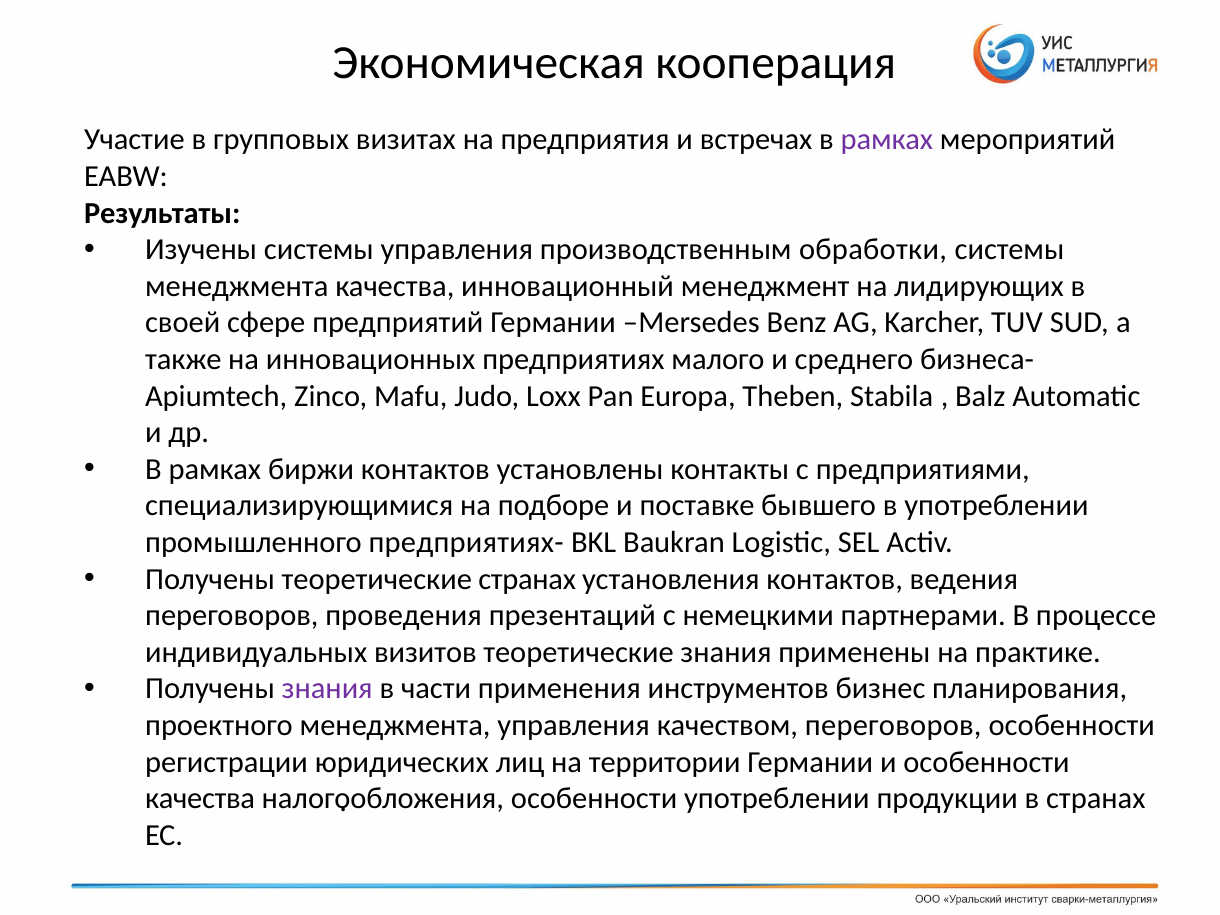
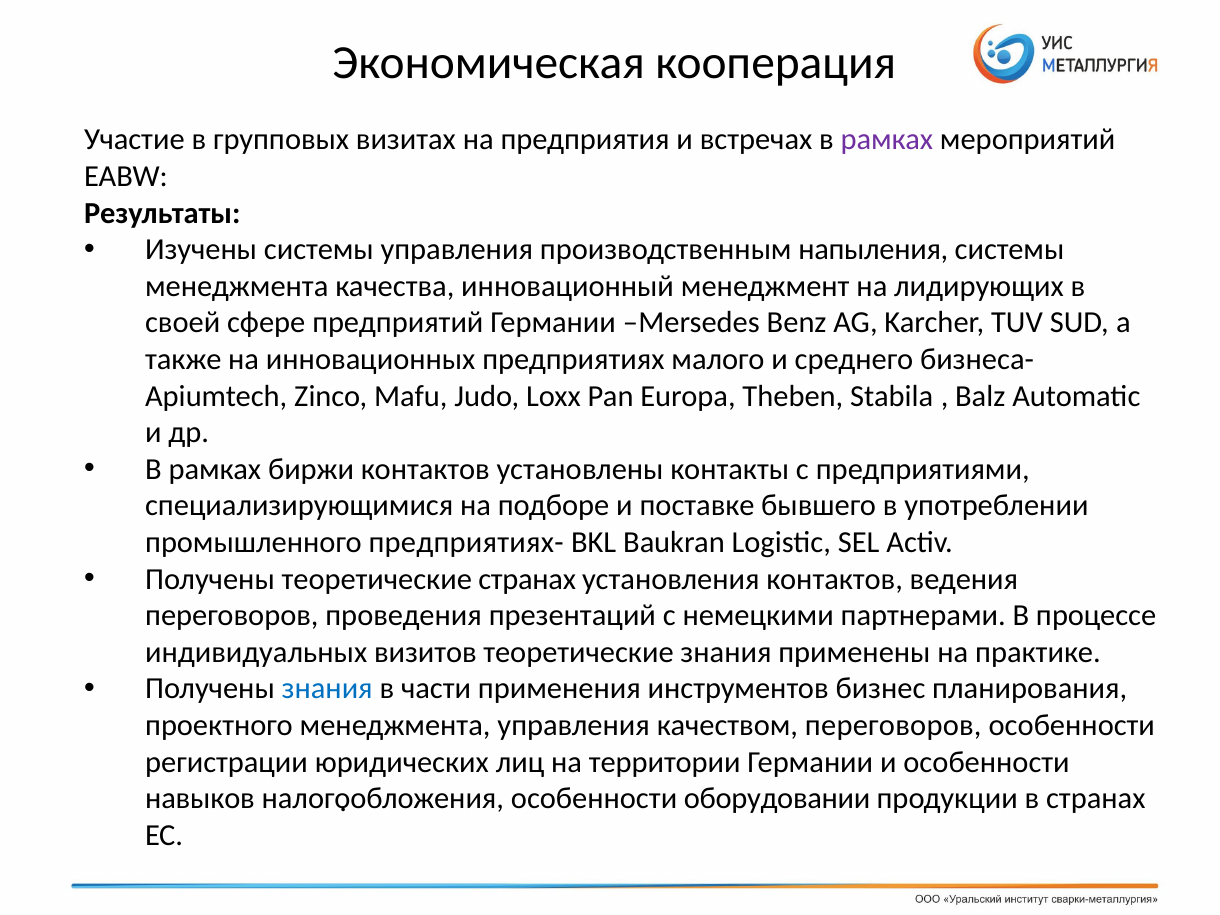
обработки: обработки -> напыления
знания at (327, 689) colour: purple -> blue
качества at (200, 799): качества -> навыков
особенности употреблении: употреблении -> оборудовании
